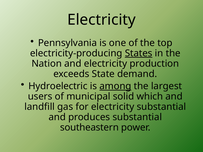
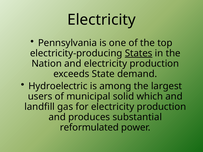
among underline: present -> none
for electricity substantial: substantial -> production
southeastern: southeastern -> reformulated
